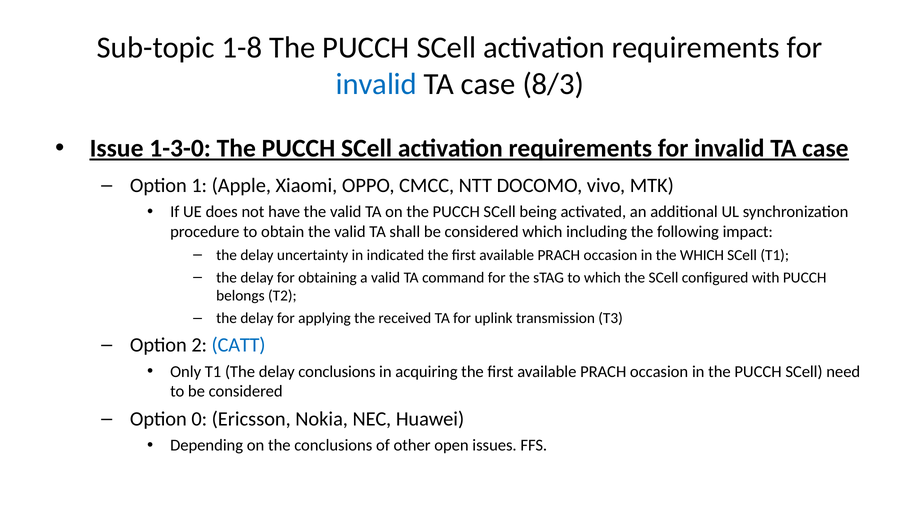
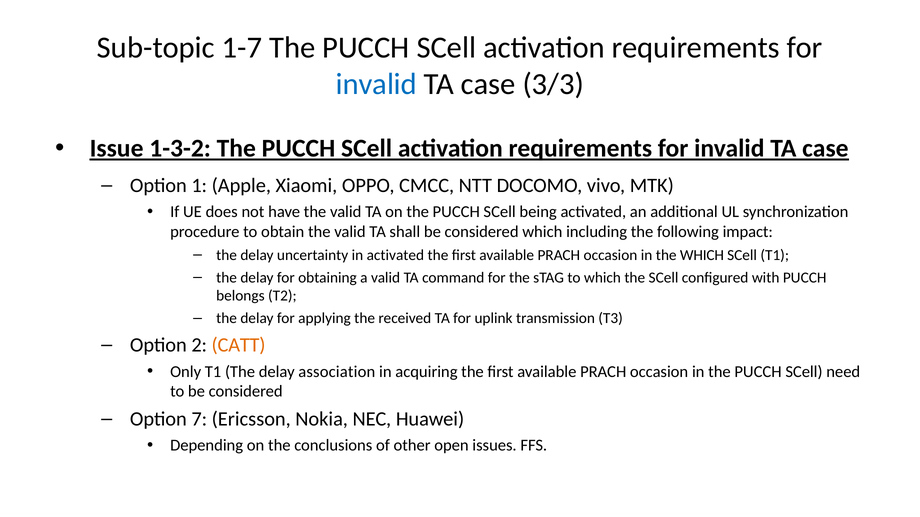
1-8: 1-8 -> 1-7
8/3: 8/3 -> 3/3
1-3-0: 1-3-0 -> 1-3-2
in indicated: indicated -> activated
CATT colour: blue -> orange
delay conclusions: conclusions -> association
0: 0 -> 7
